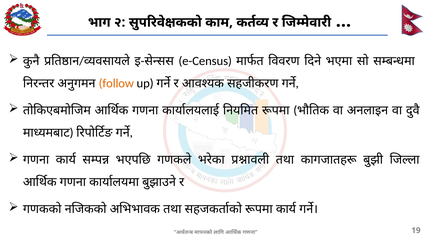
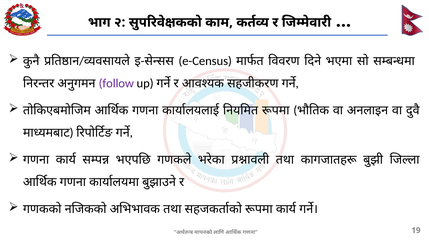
follow colour: orange -> purple
